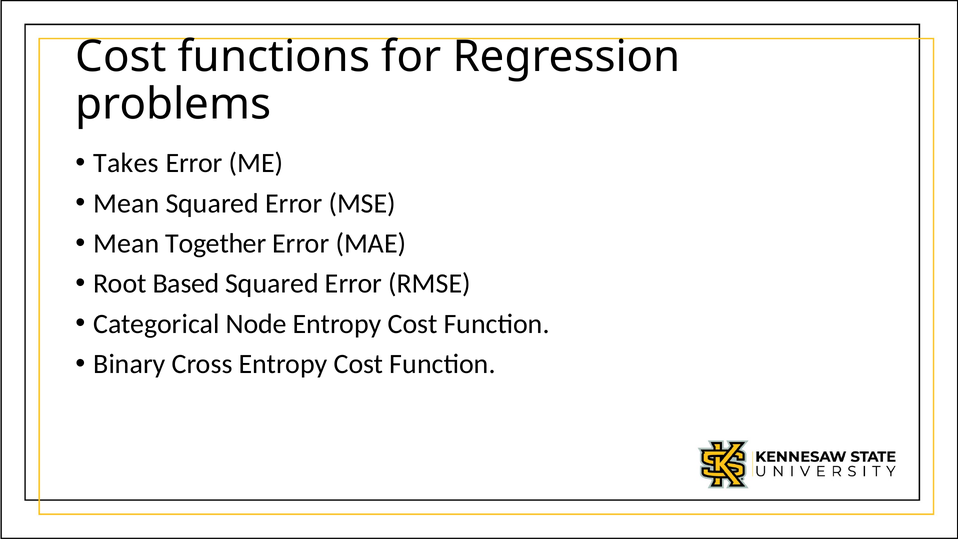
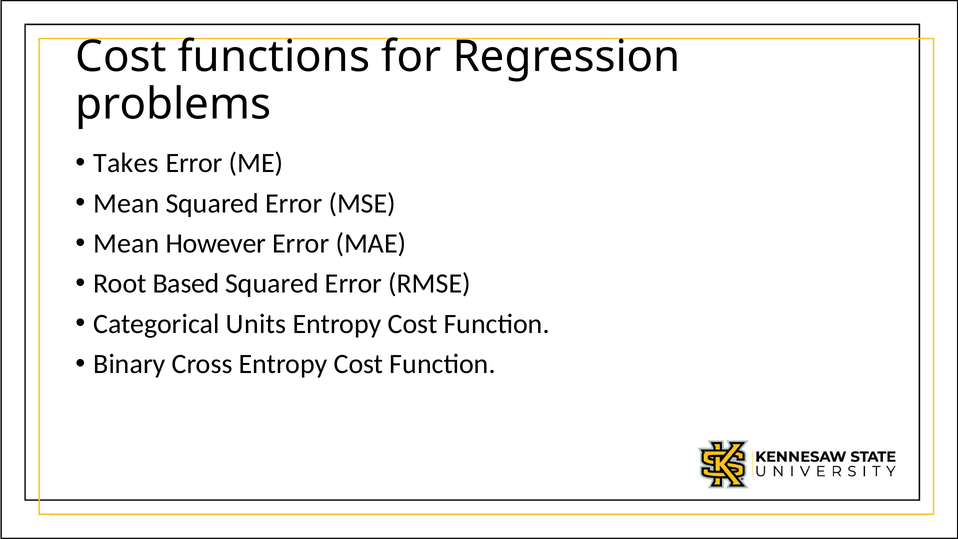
Together: Together -> However
Node: Node -> Units
